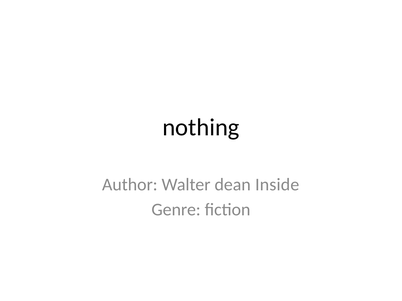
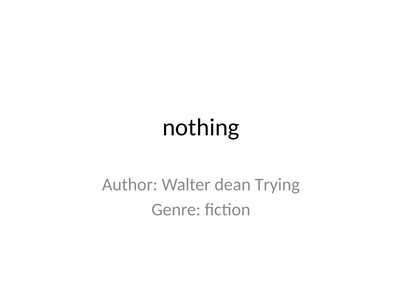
Inside: Inside -> Trying
